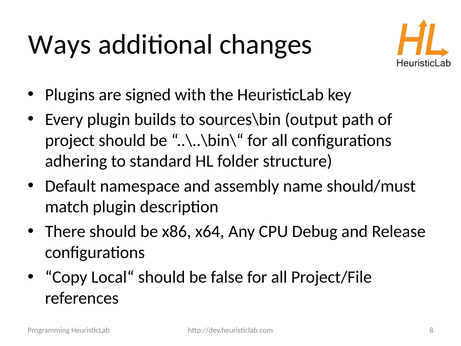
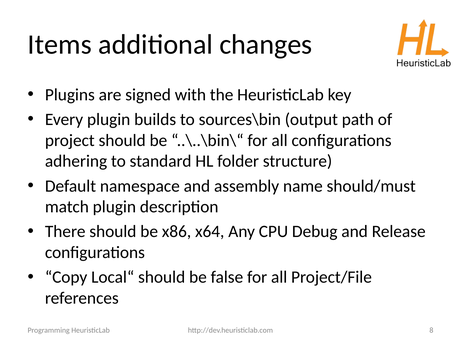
Ways: Ways -> Items
